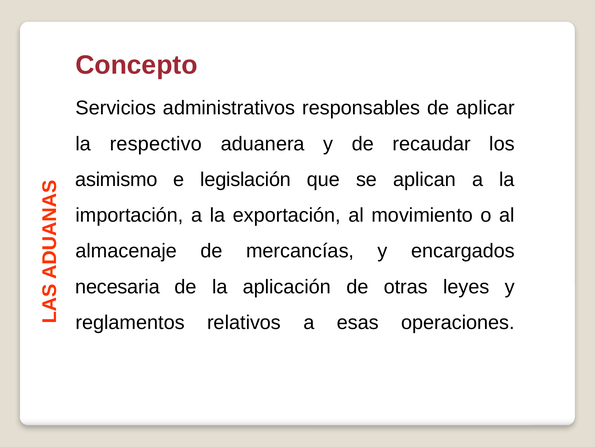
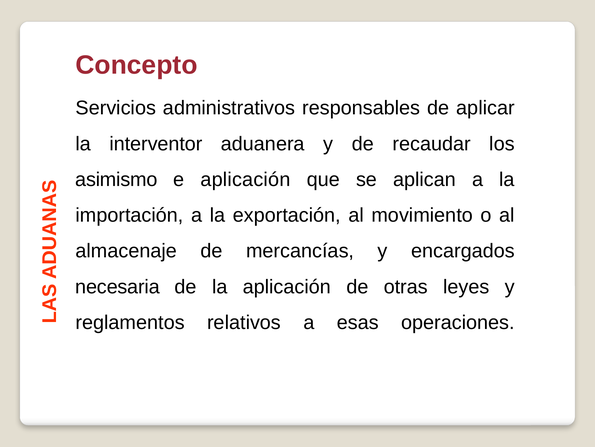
respectivo: respectivo -> interventor
e legislación: legislación -> aplicación
